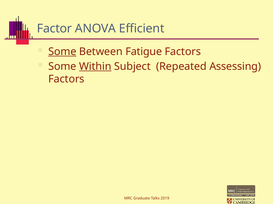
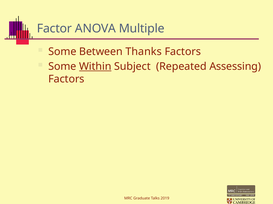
Efficient: Efficient -> Multiple
Some at (62, 52) underline: present -> none
Fatigue: Fatigue -> Thanks
